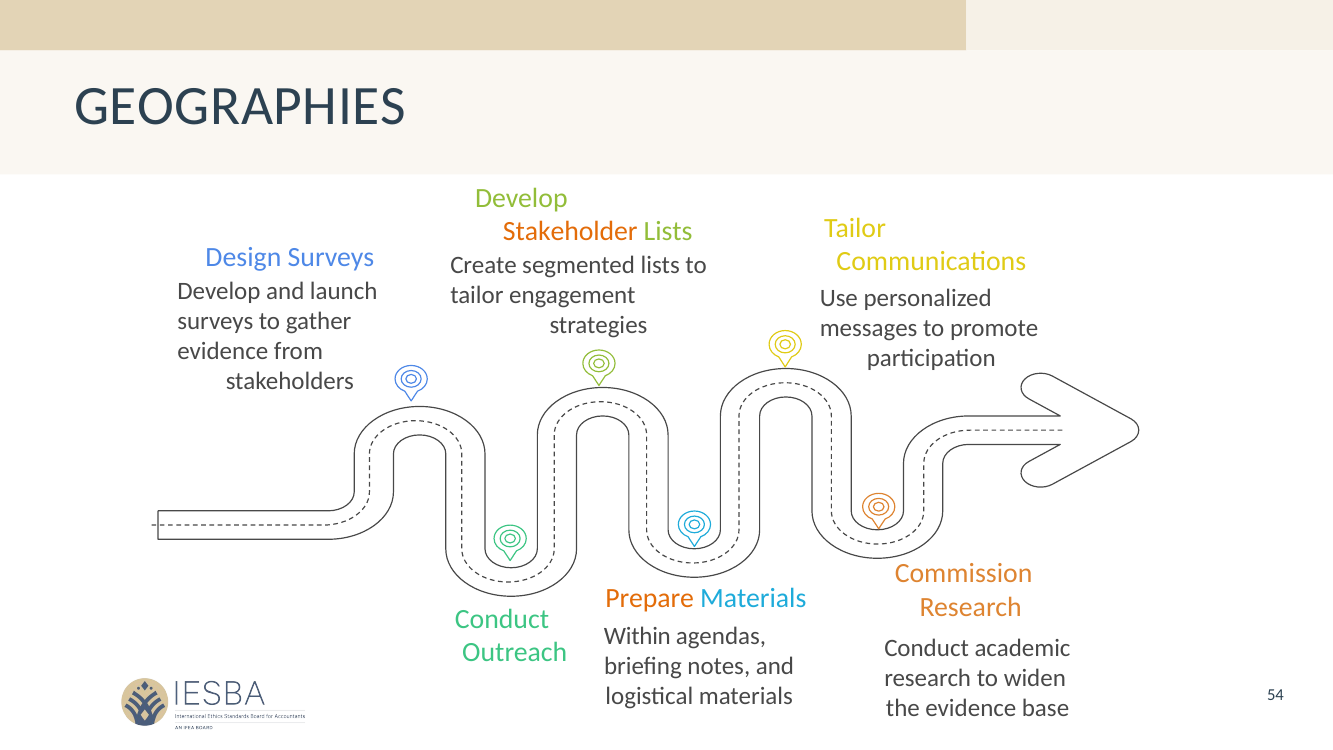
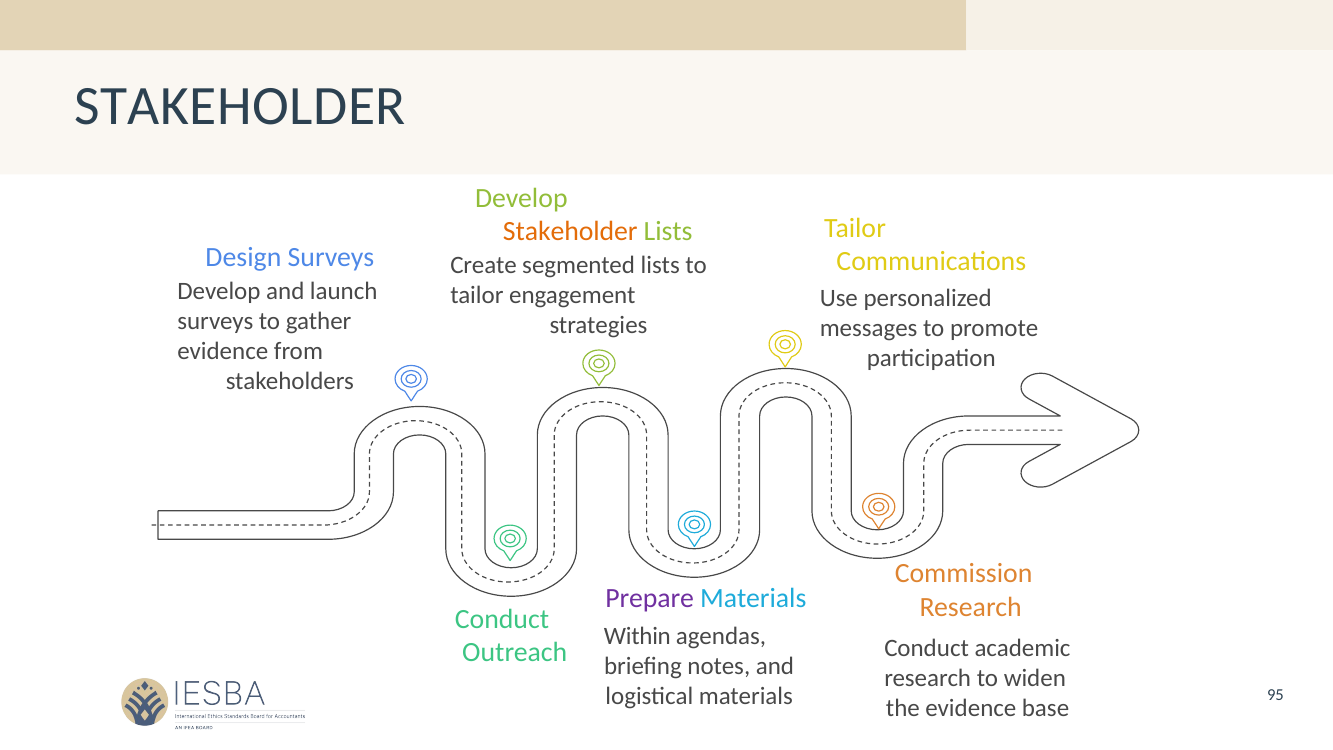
GEOGRAPHIES at (240, 106): GEOGRAPHIES -> STAKEHOLDER
Prepare colour: orange -> purple
54: 54 -> 95
